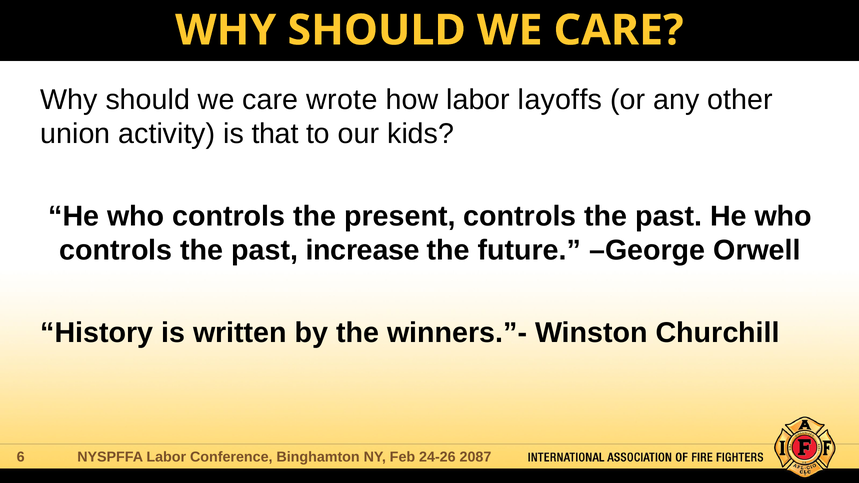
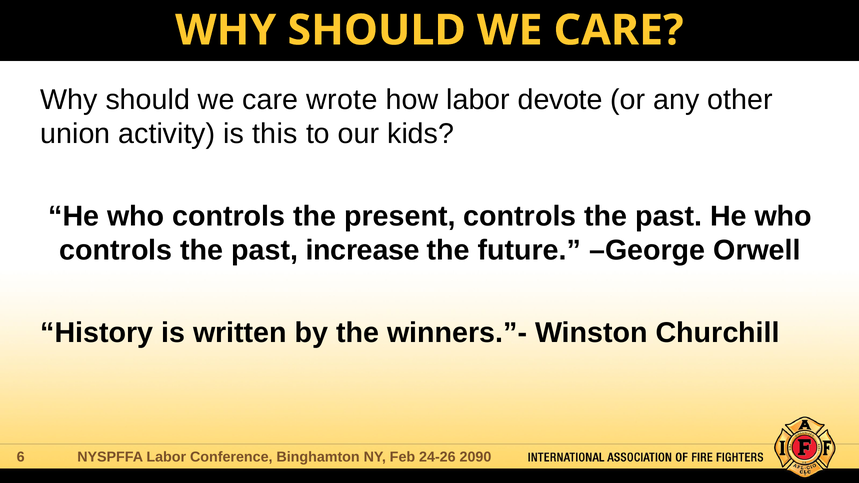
layoffs: layoffs -> devote
that: that -> this
2087: 2087 -> 2090
